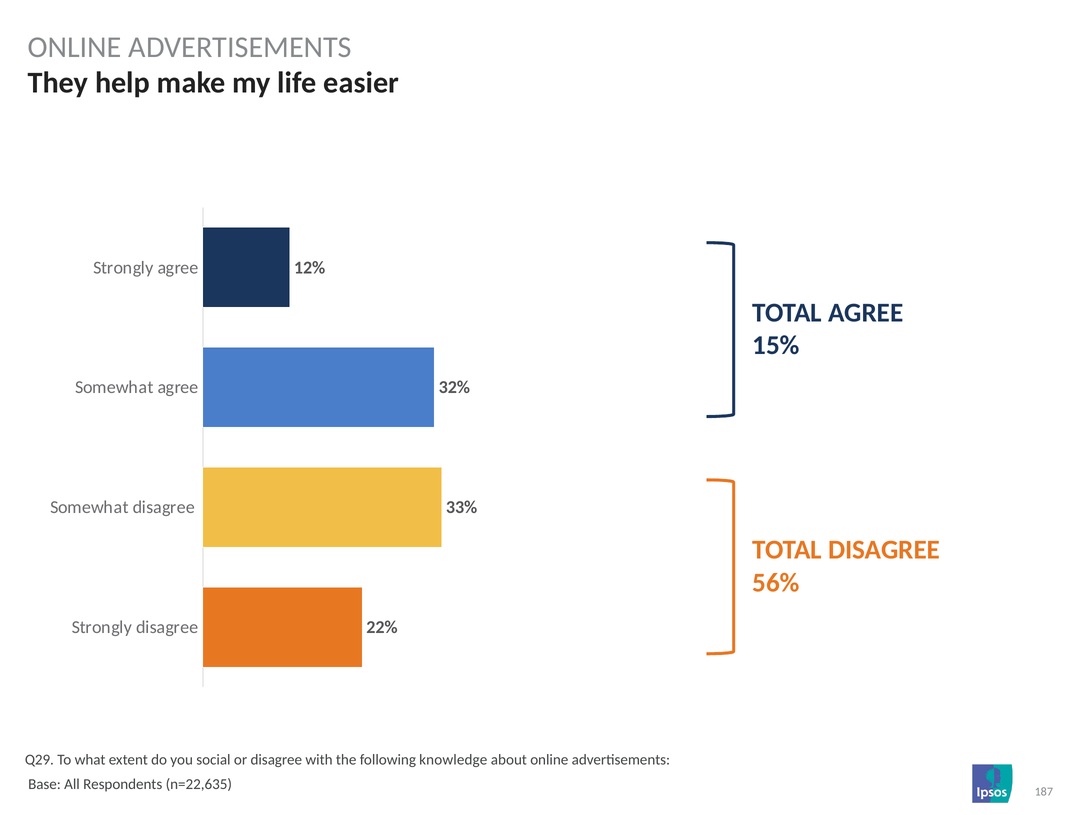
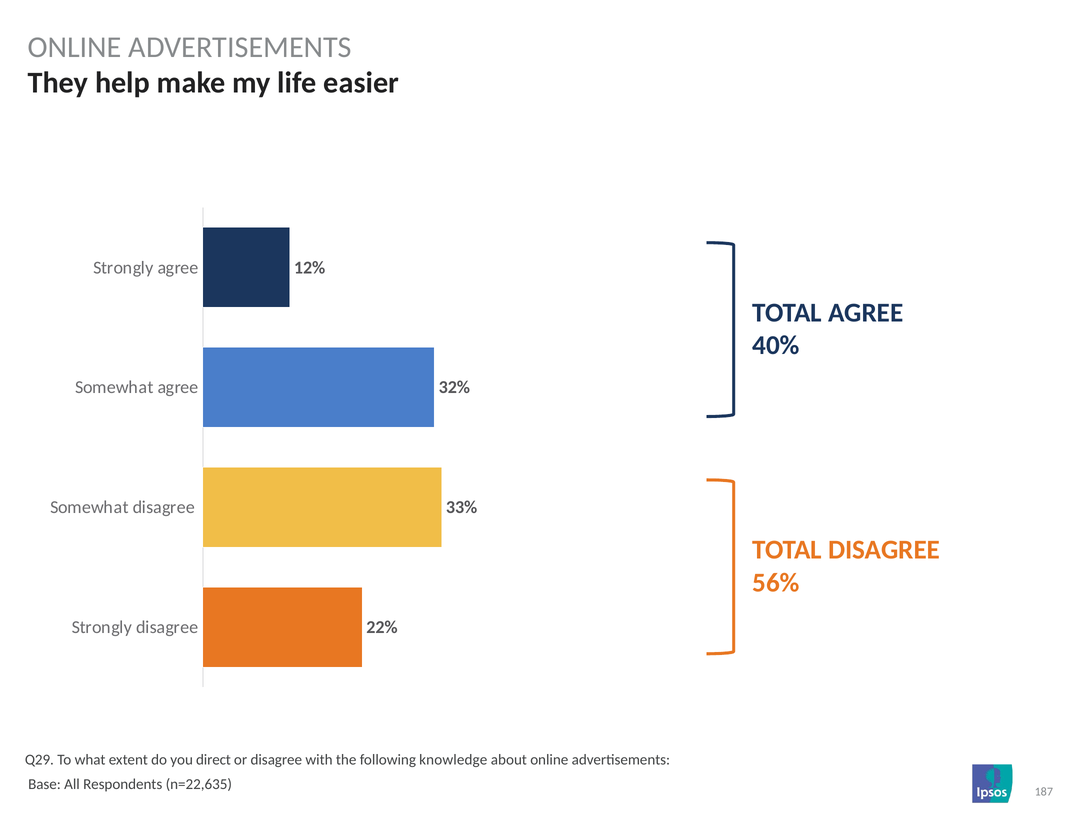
15%: 15% -> 40%
social: social -> direct
